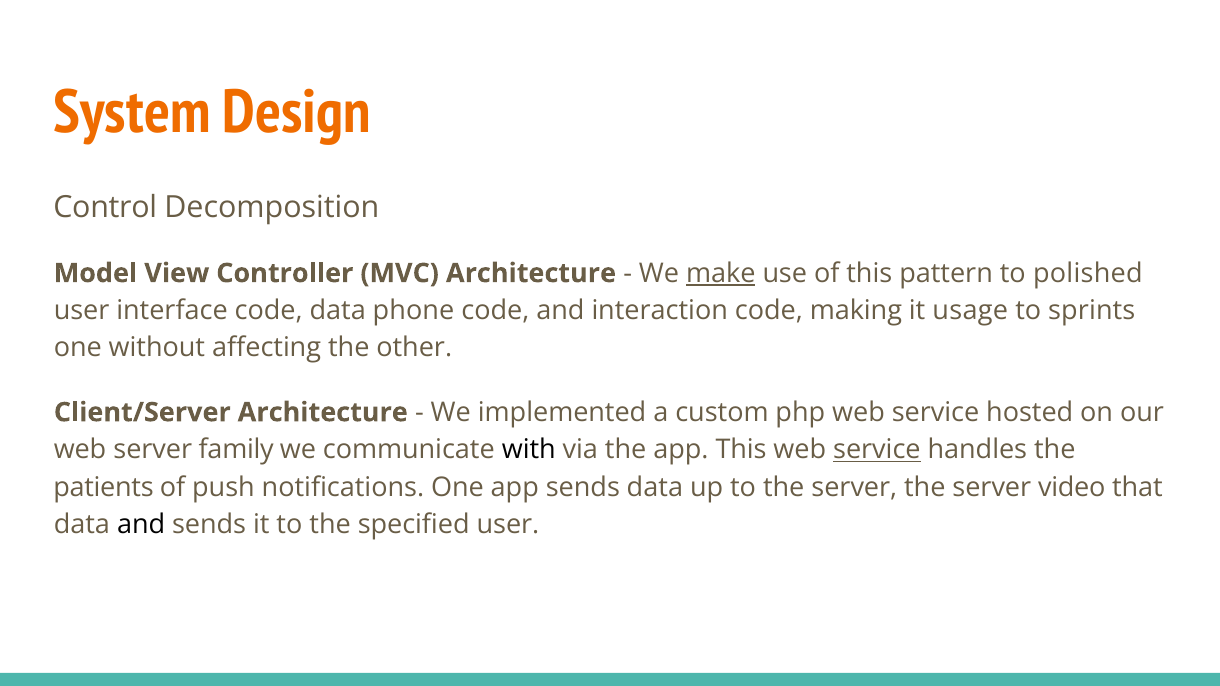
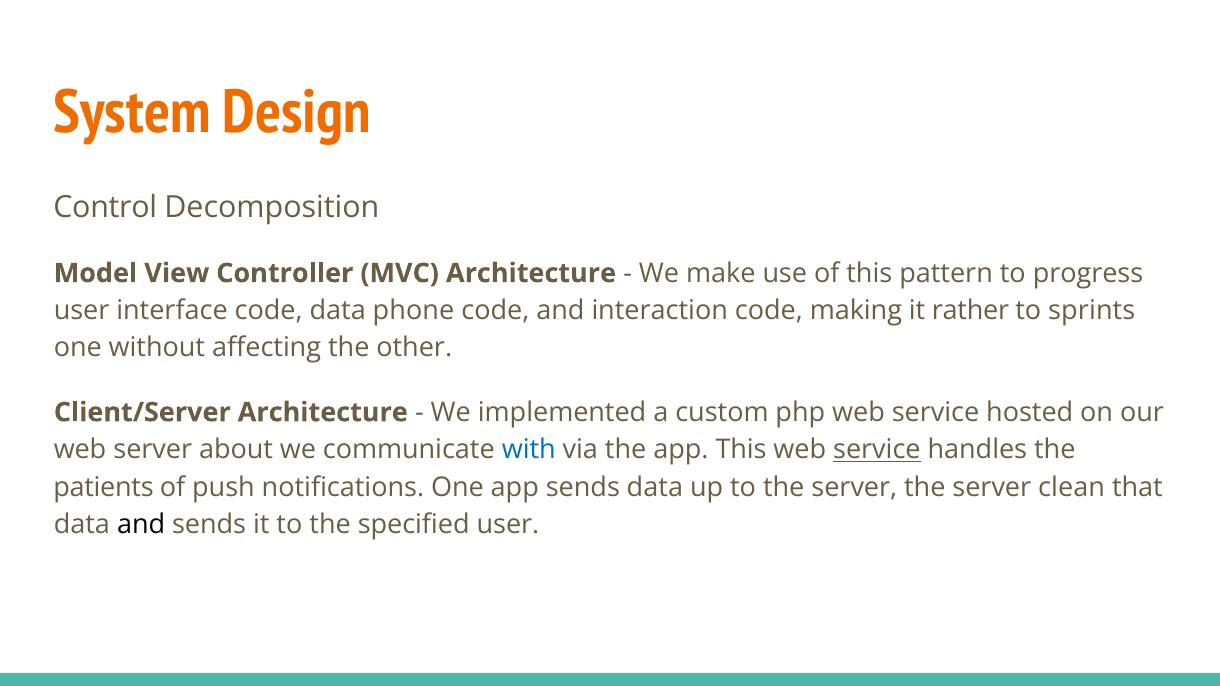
make underline: present -> none
polished: polished -> progress
usage: usage -> rather
family: family -> about
with colour: black -> blue
video: video -> clean
